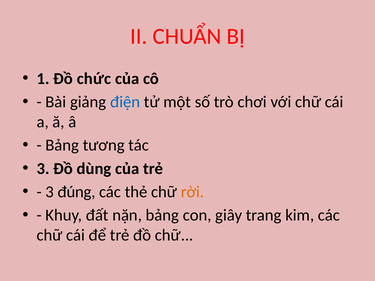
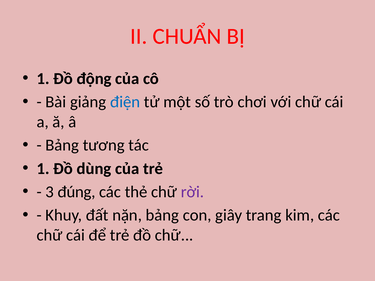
chức: chức -> động
3 at (43, 169): 3 -> 1
rời colour: orange -> purple
